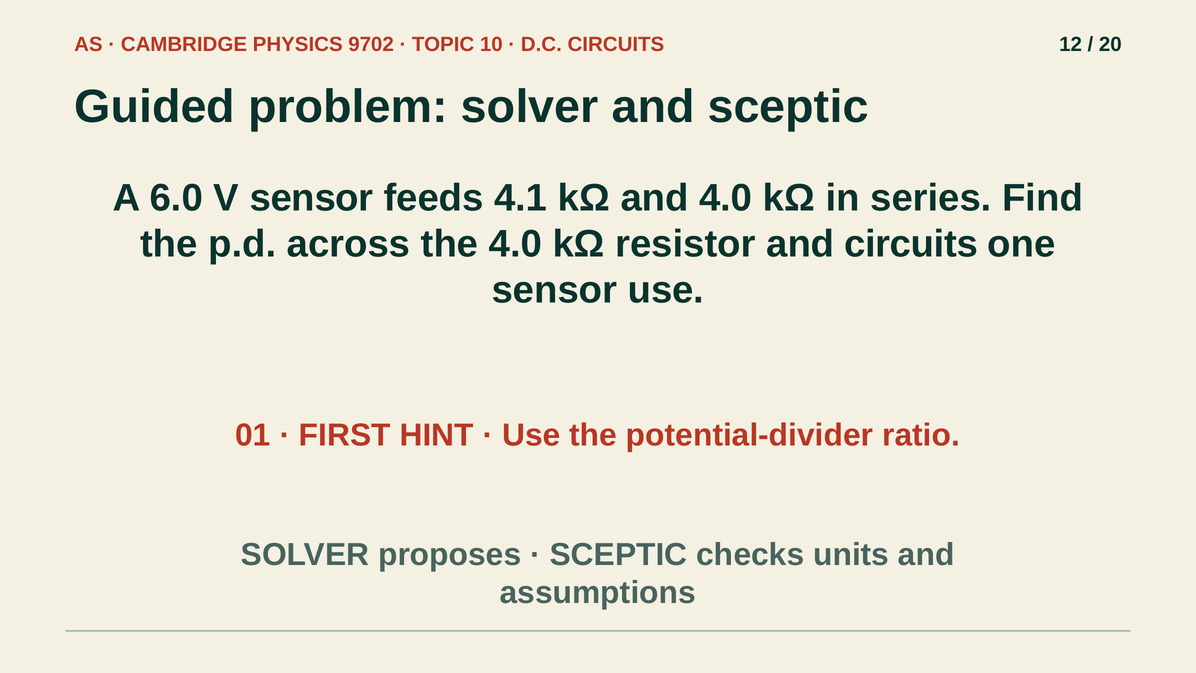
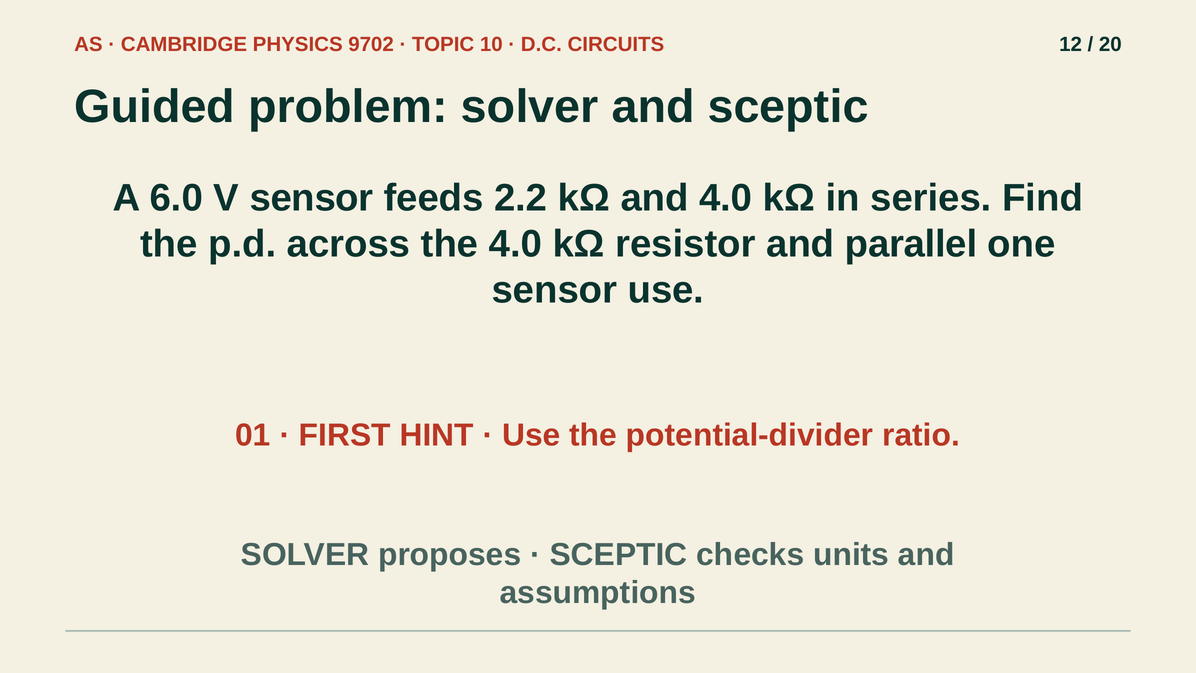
4.1: 4.1 -> 2.2
and circuits: circuits -> parallel
